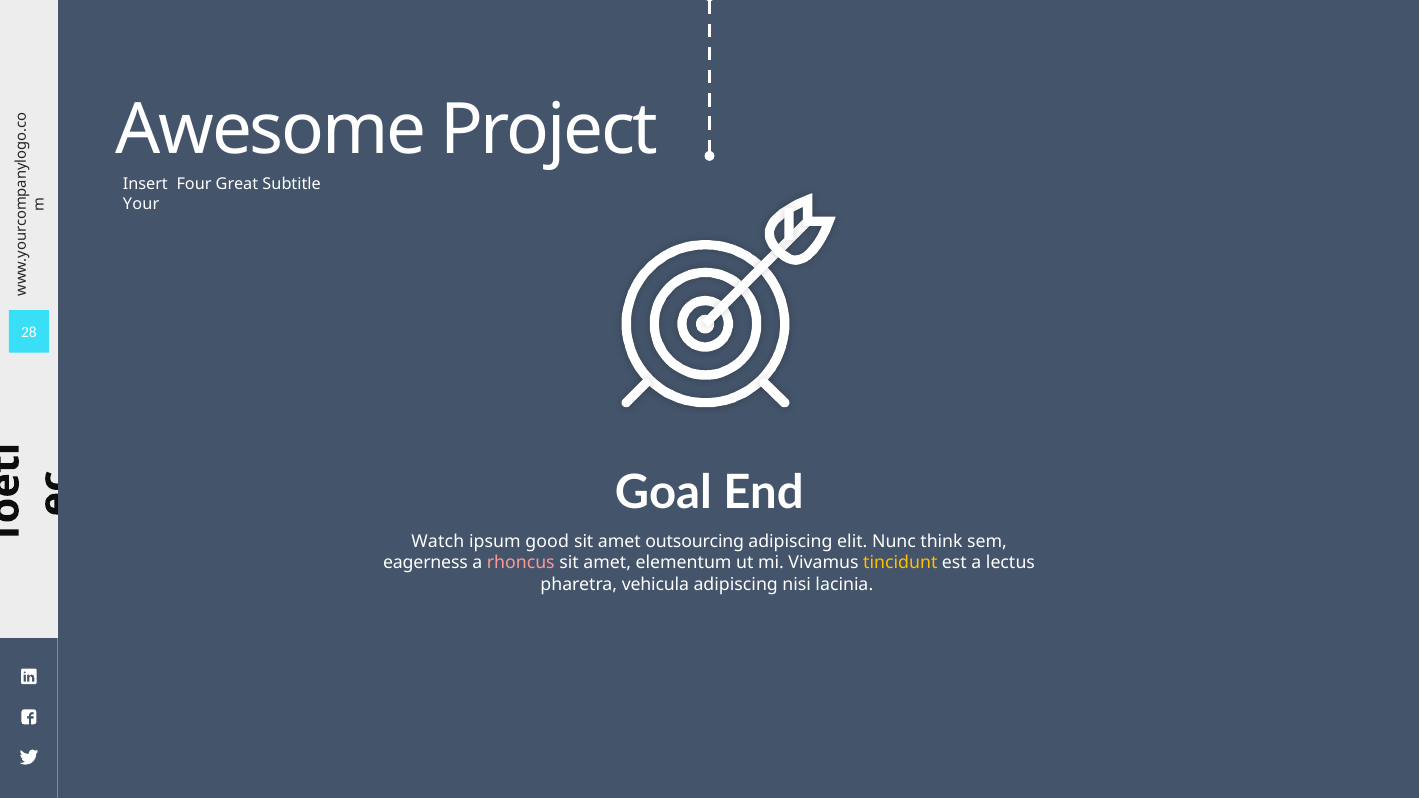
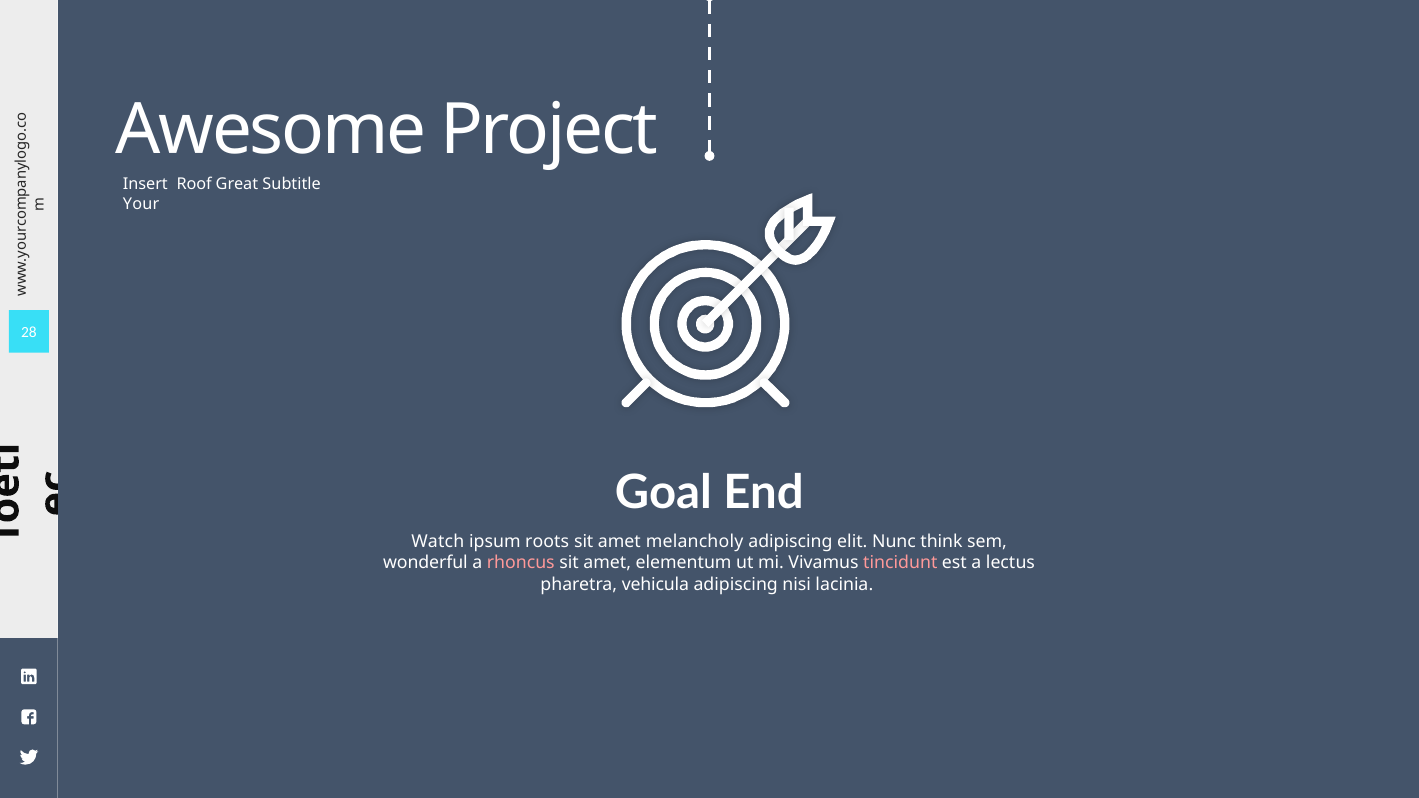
Four: Four -> Roof
good: good -> roots
outsourcing: outsourcing -> melancholy
eagerness: eagerness -> wonderful
tincidunt colour: yellow -> pink
